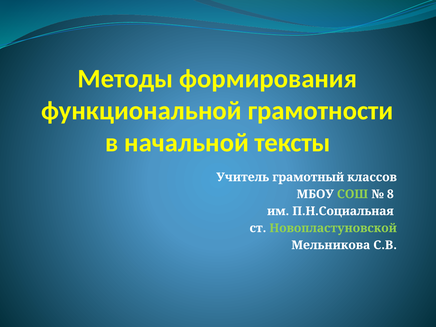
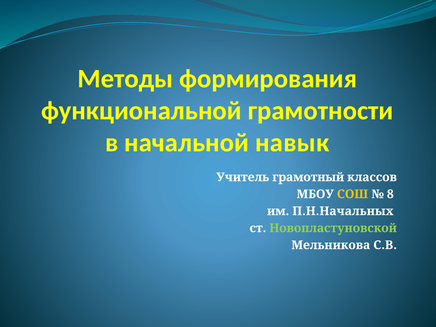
тексты: тексты -> навык
СОШ colour: light green -> yellow
П.Н.Социальная: П.Н.Социальная -> П.Н.Начальных
